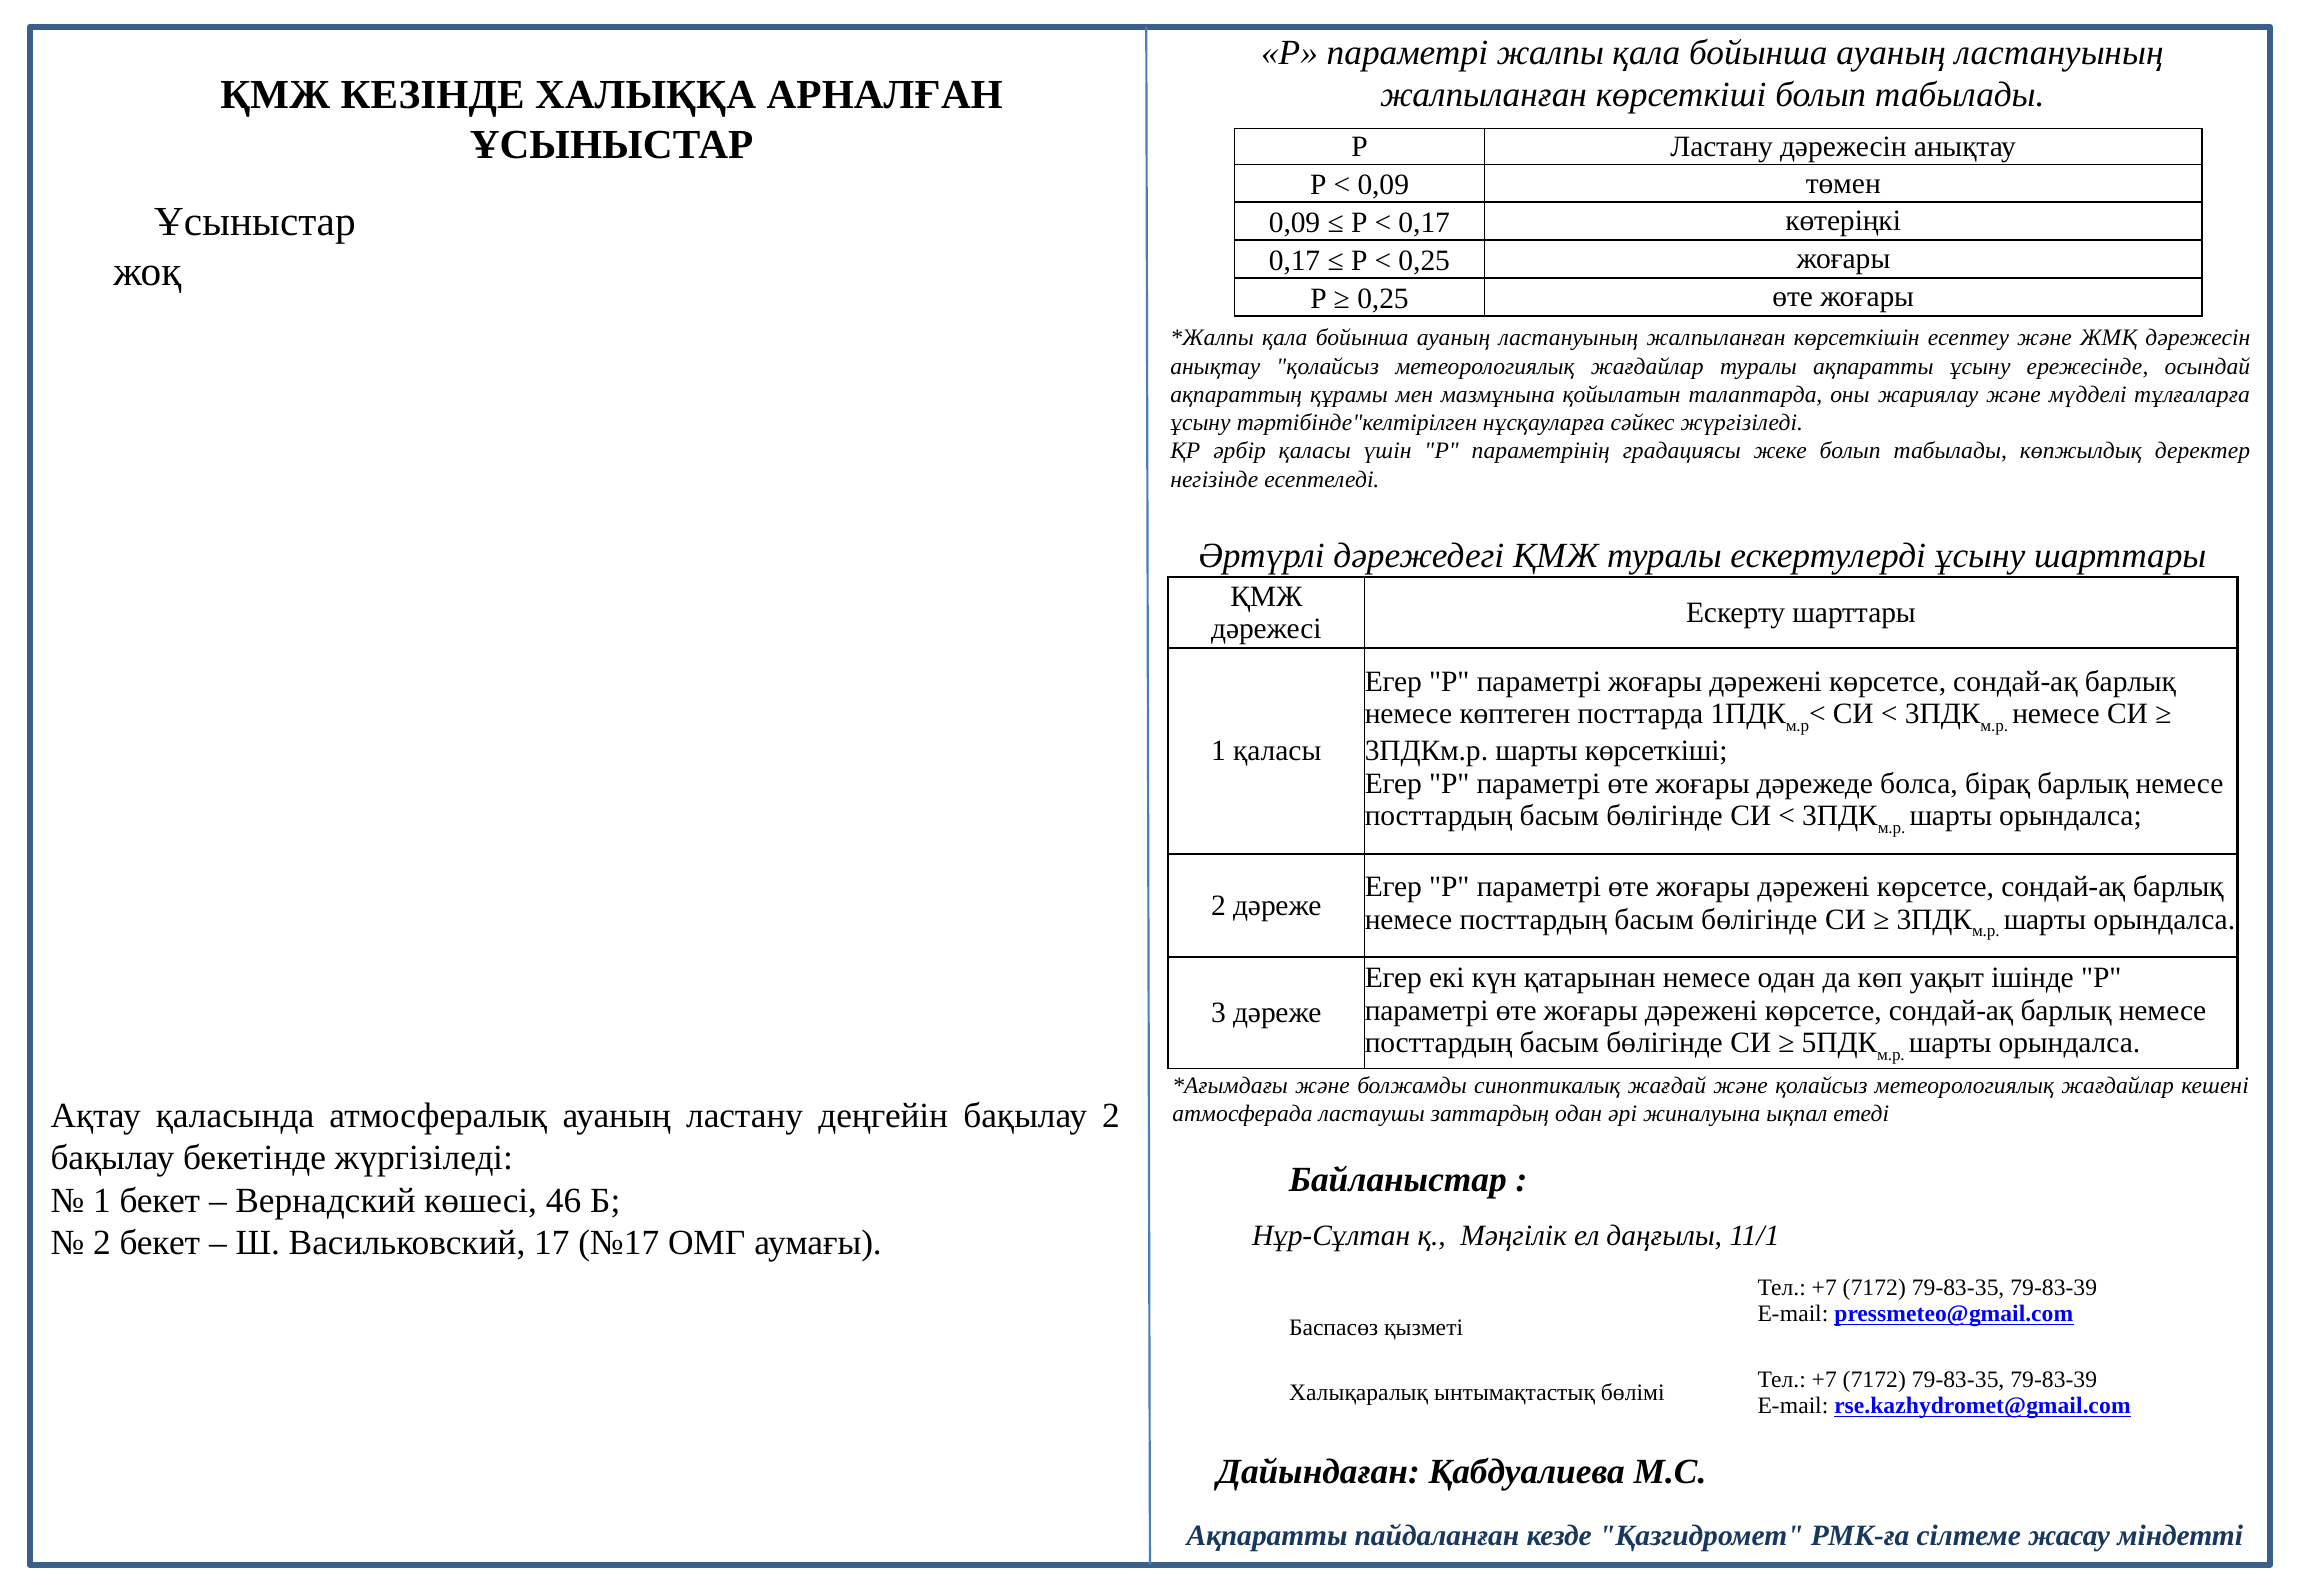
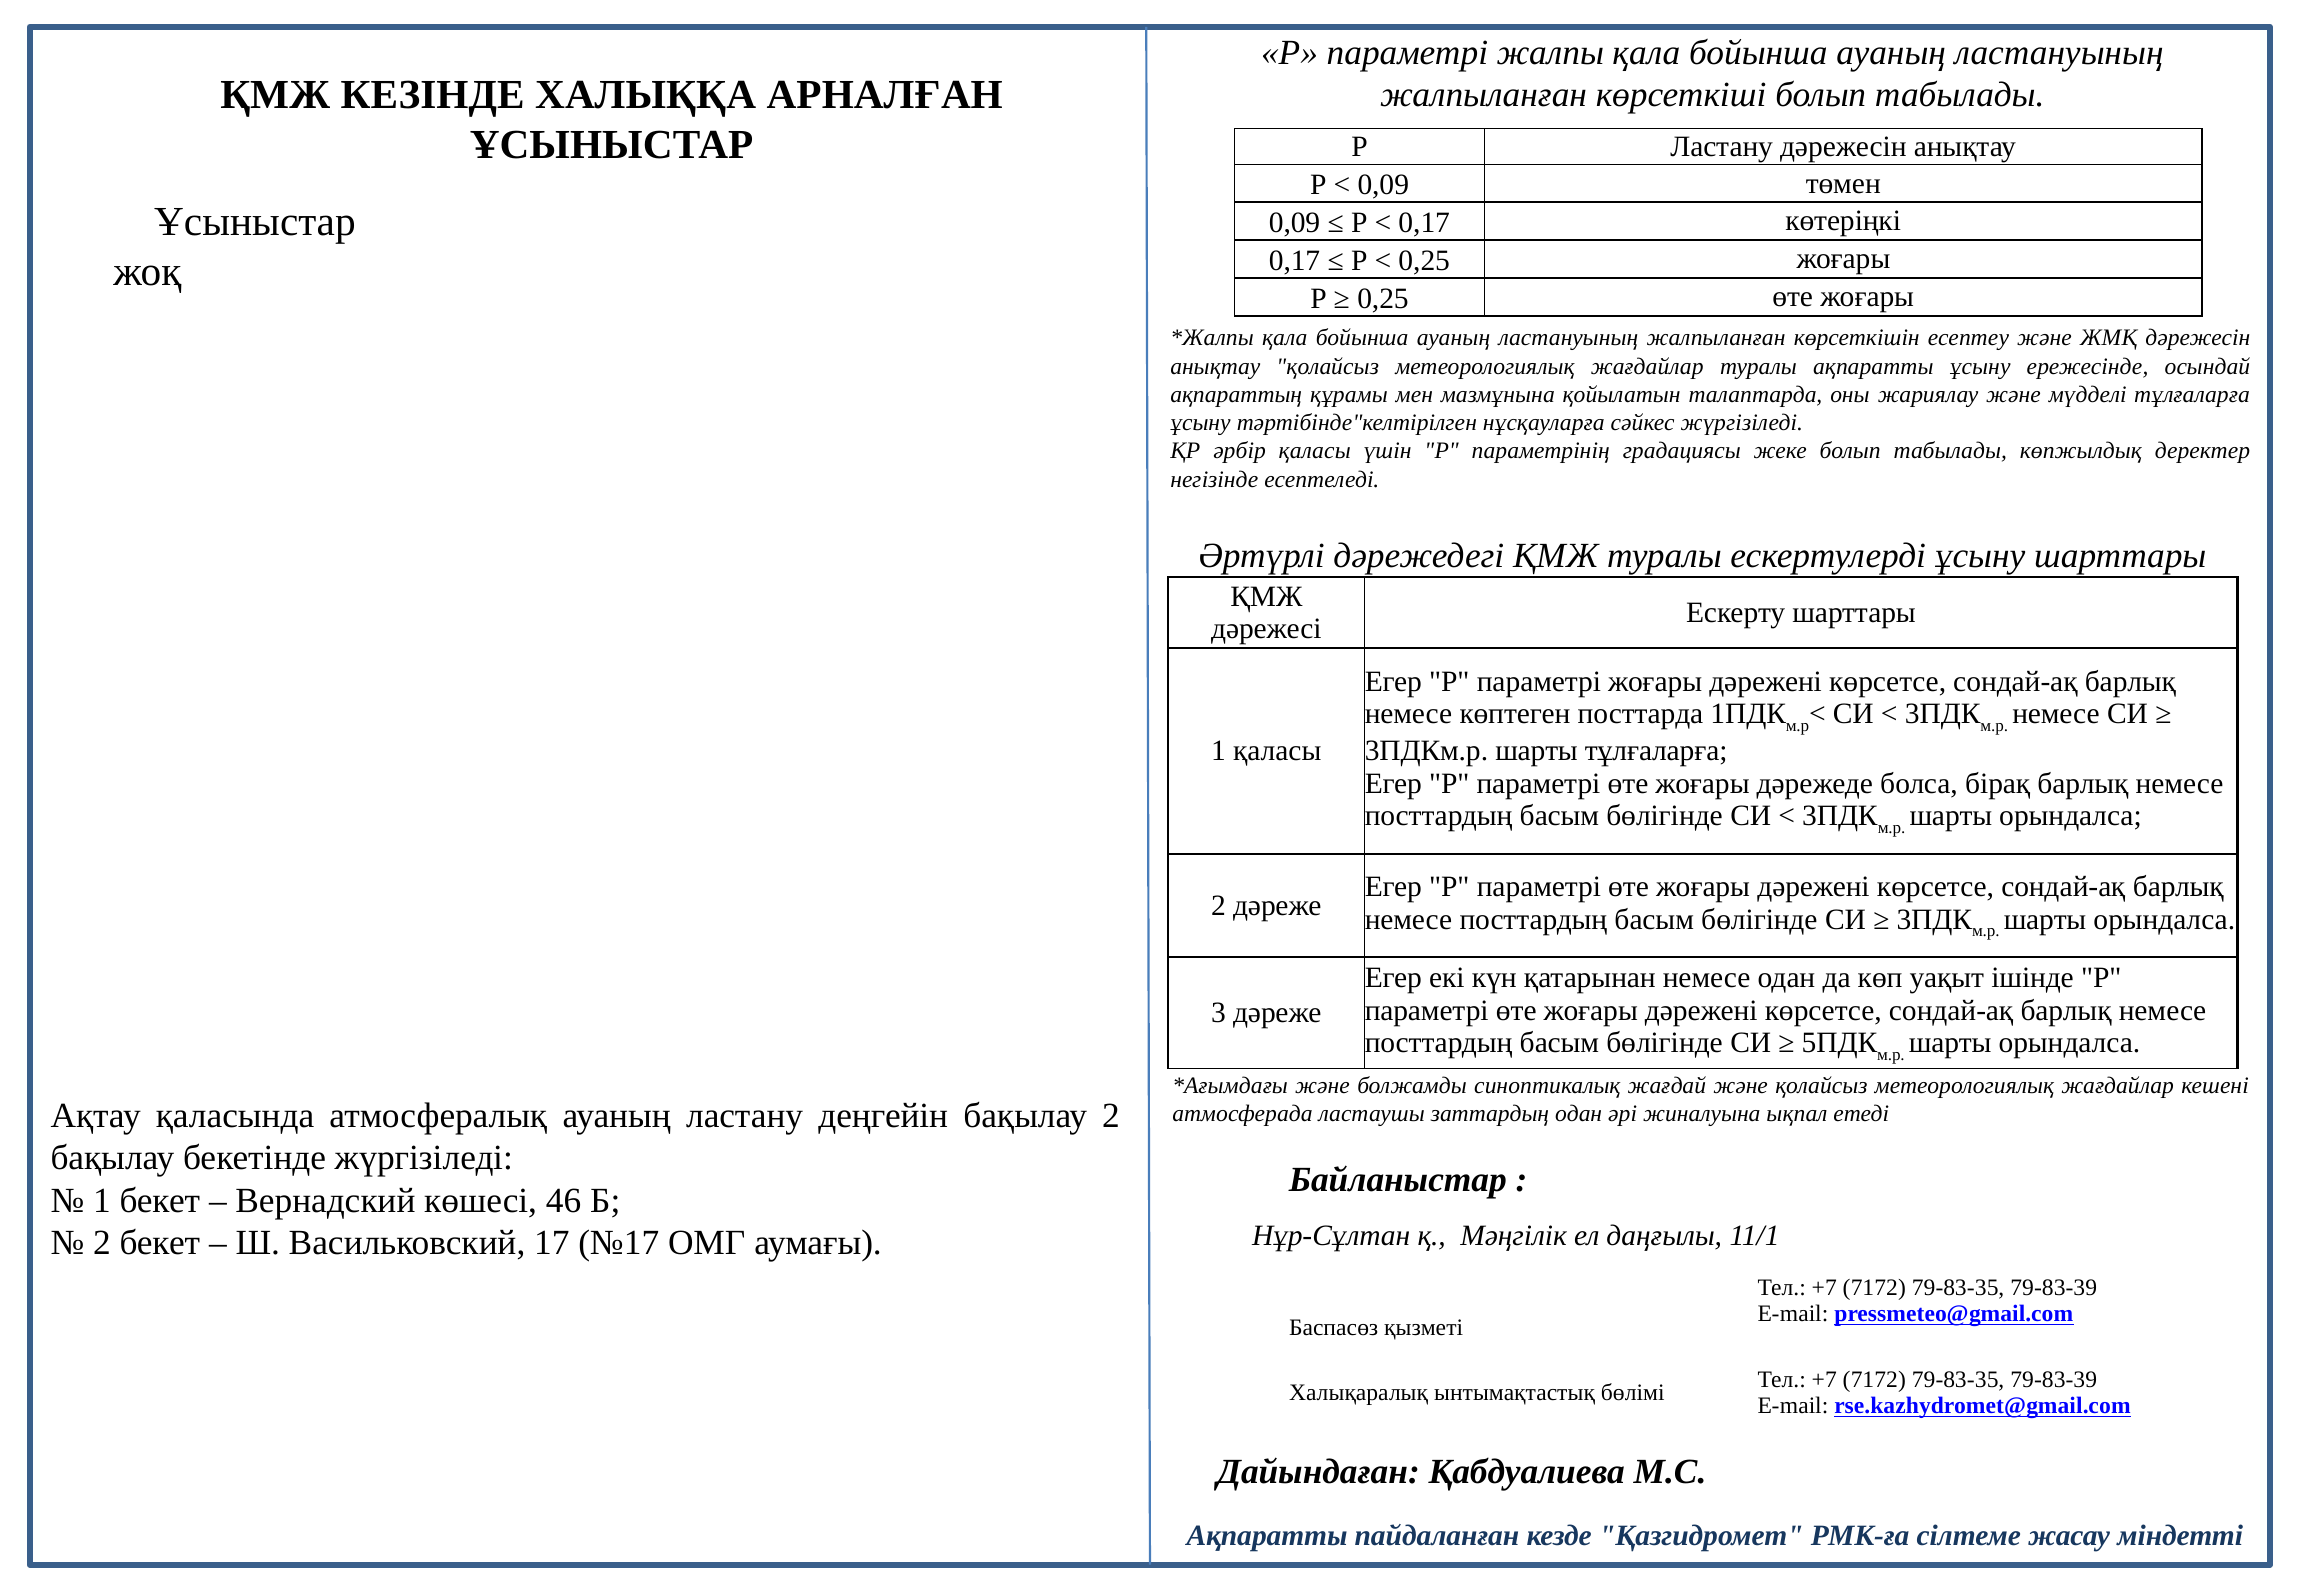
шарты көрсеткіші: көрсеткіші -> тұлғаларға
